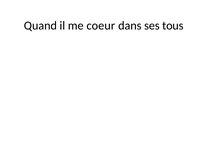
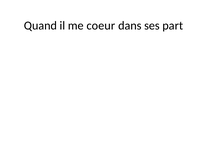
tous: tous -> part
